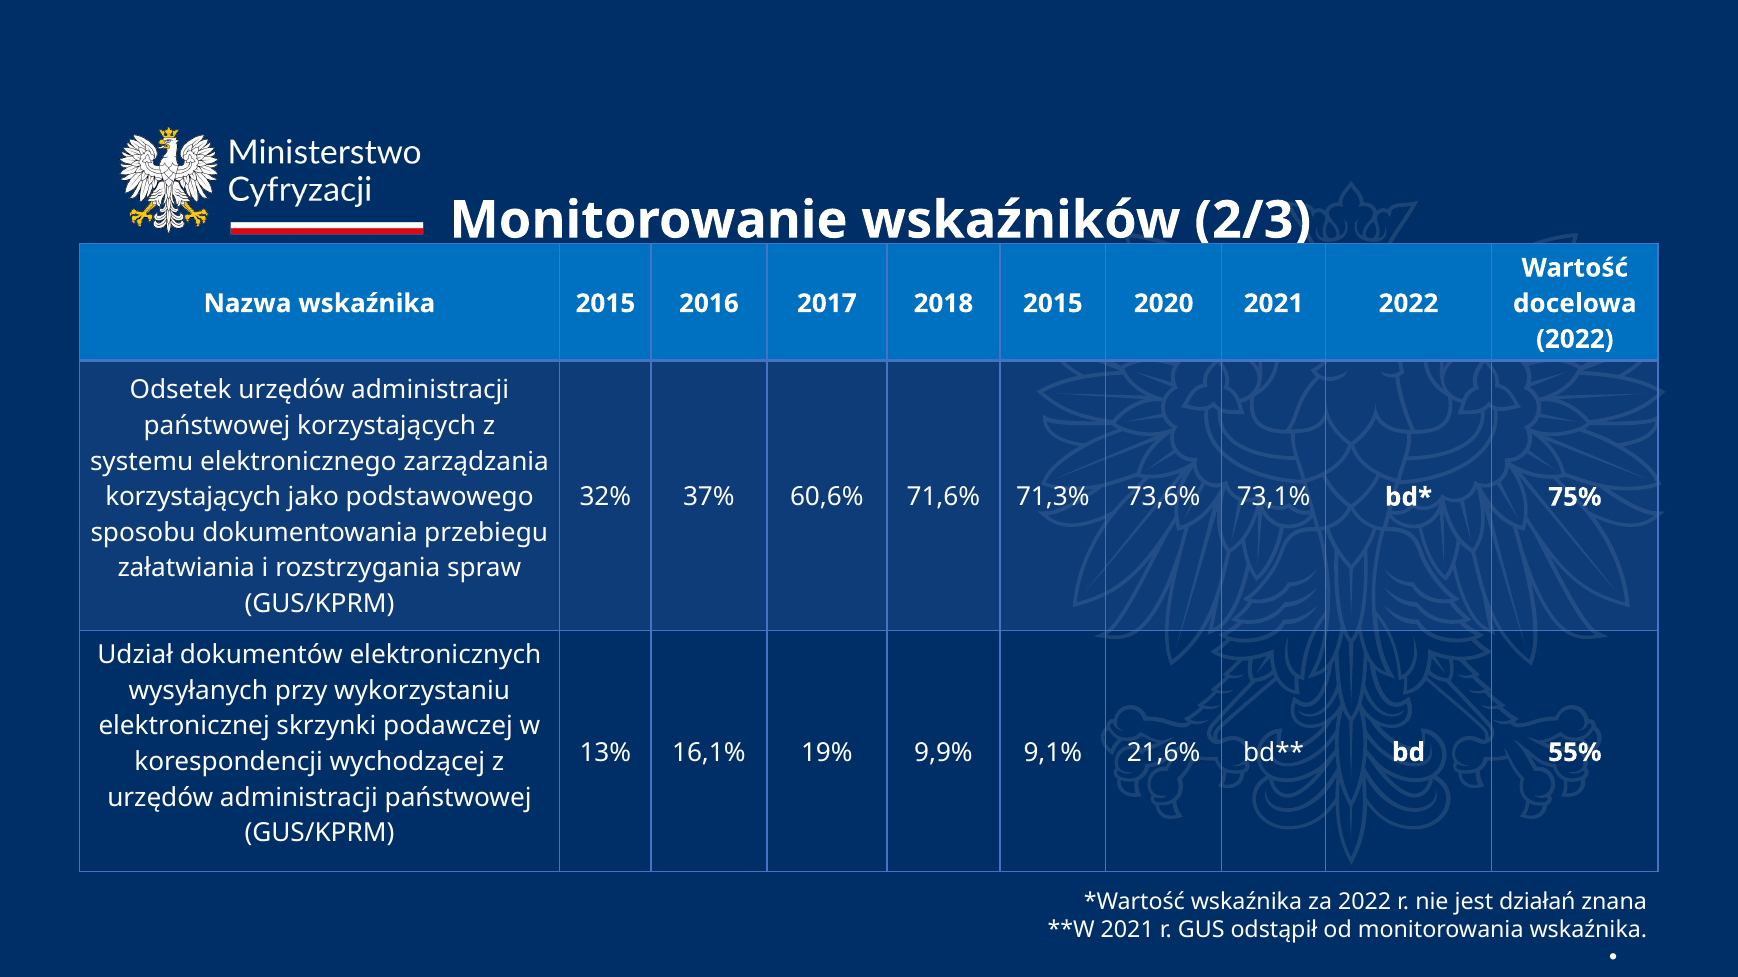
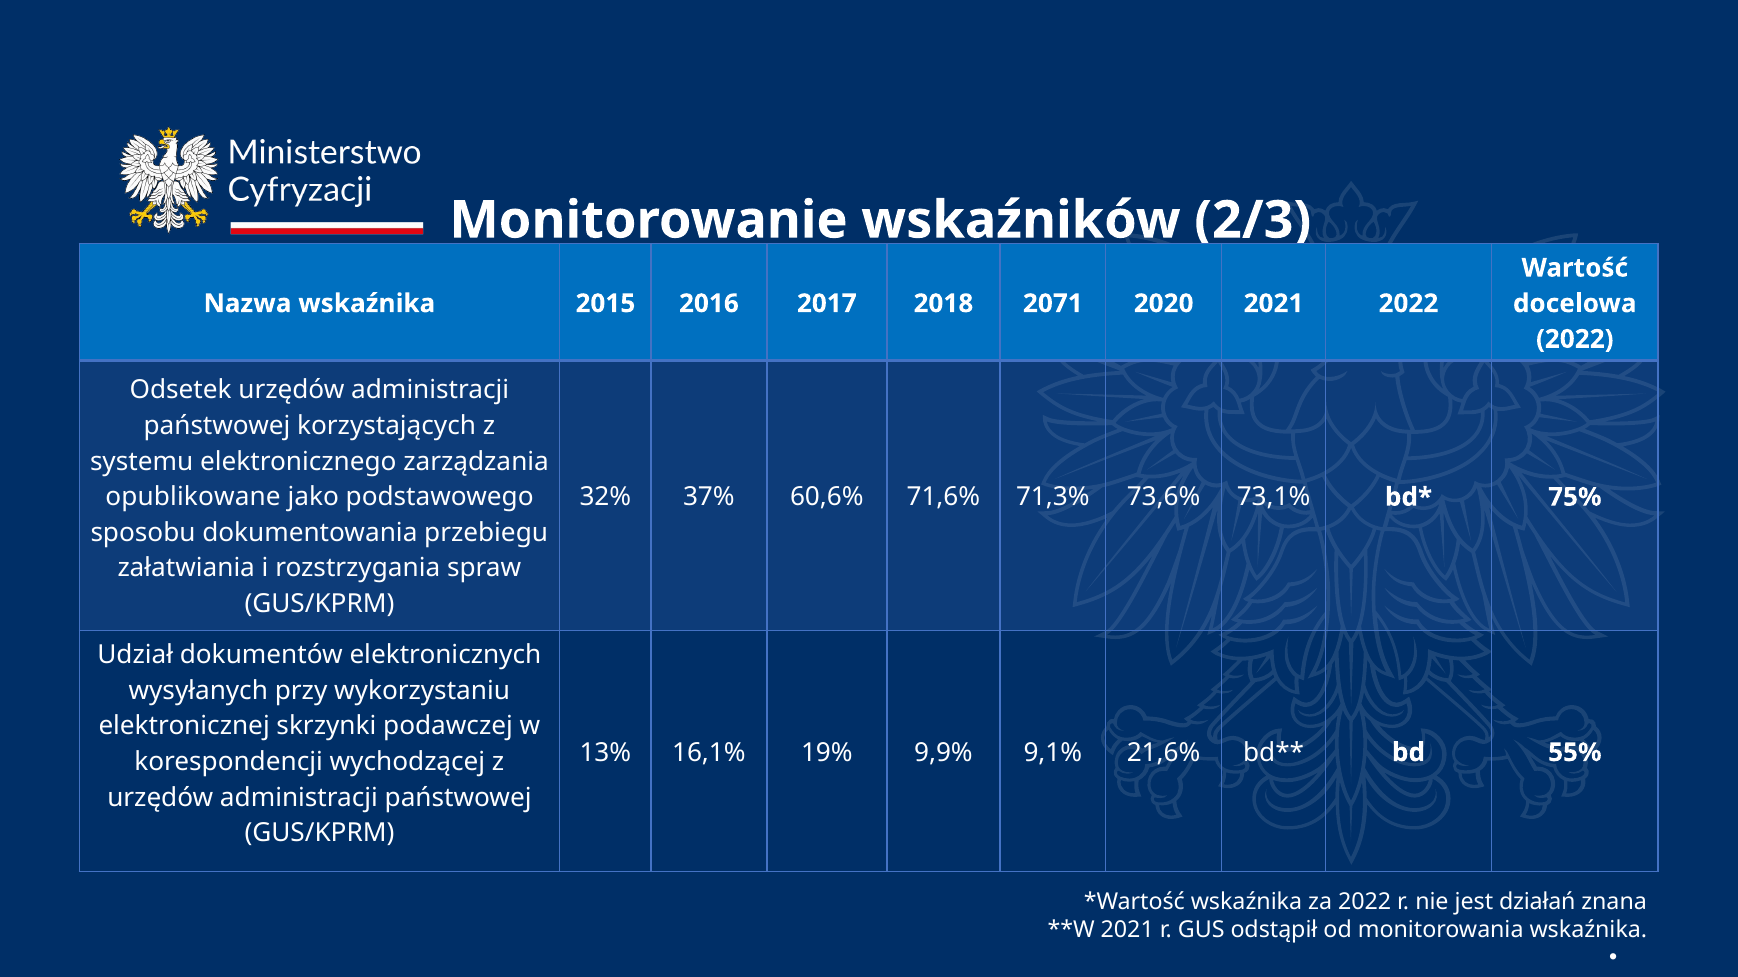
2018 2015: 2015 -> 2071
korzystających at (193, 497): korzystających -> opublikowane
